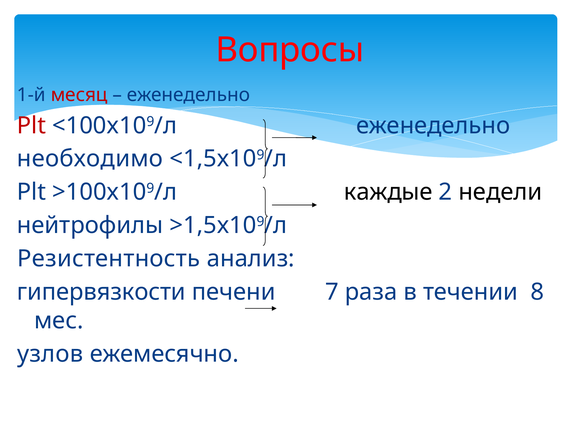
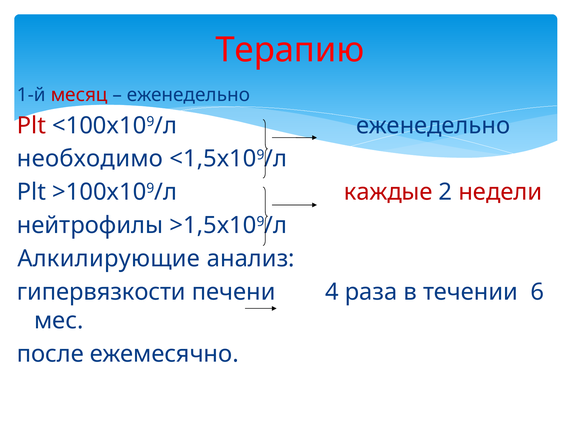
Вопросы: Вопросы -> Терапию
каждые colour: black -> red
недели colour: black -> red
Резистентность: Резистентность -> Алкилирующие
7: 7 -> 4
8: 8 -> 6
узлов: узлов -> после
